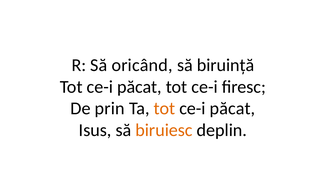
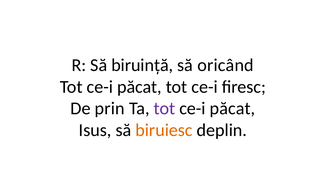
oricând: oricând -> biruință
biruință: biruință -> oricând
tot at (165, 109) colour: orange -> purple
